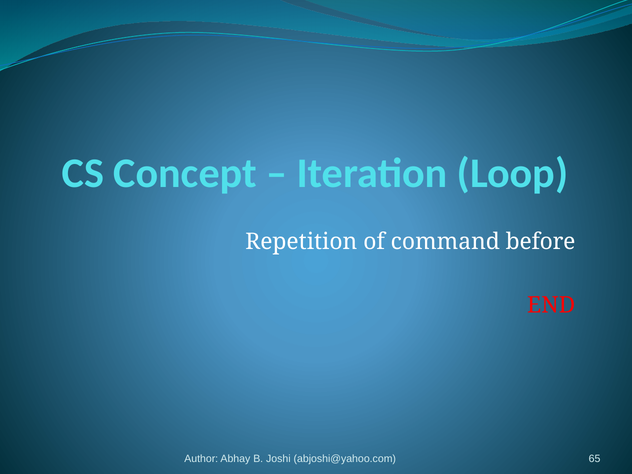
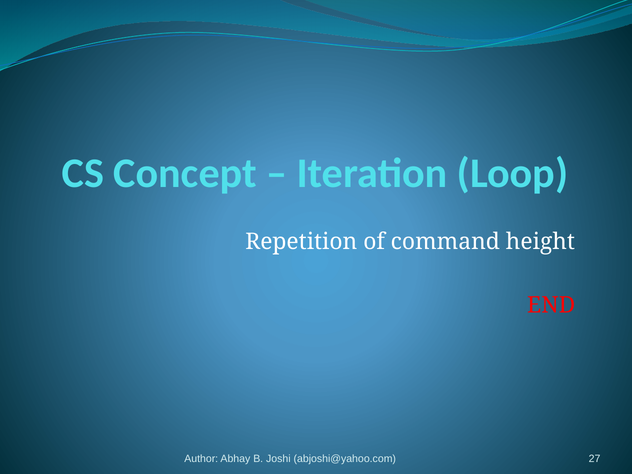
before: before -> height
65: 65 -> 27
